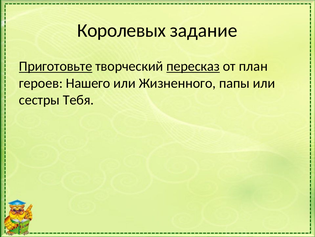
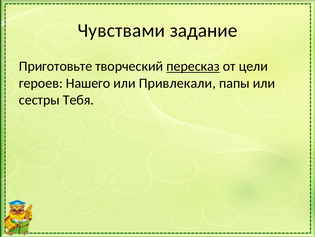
Королевых: Королевых -> Чувствами
Приготовьте underline: present -> none
план: план -> цели
Жизненного: Жизненного -> Привлекали
